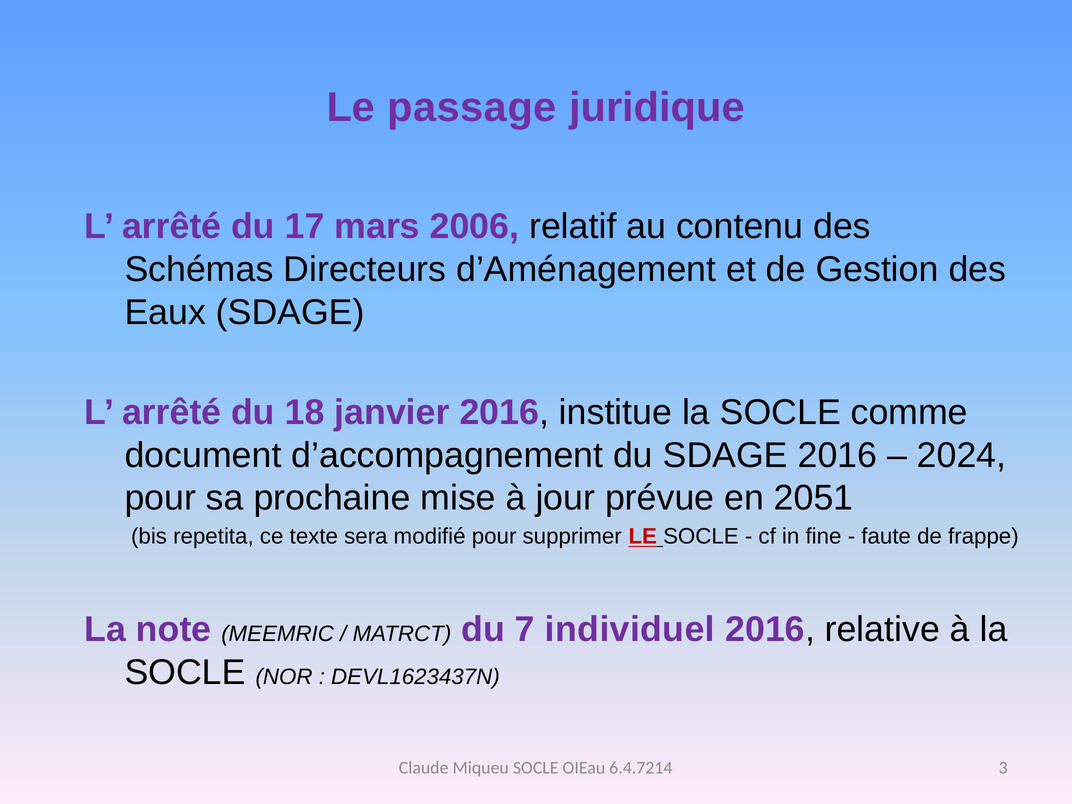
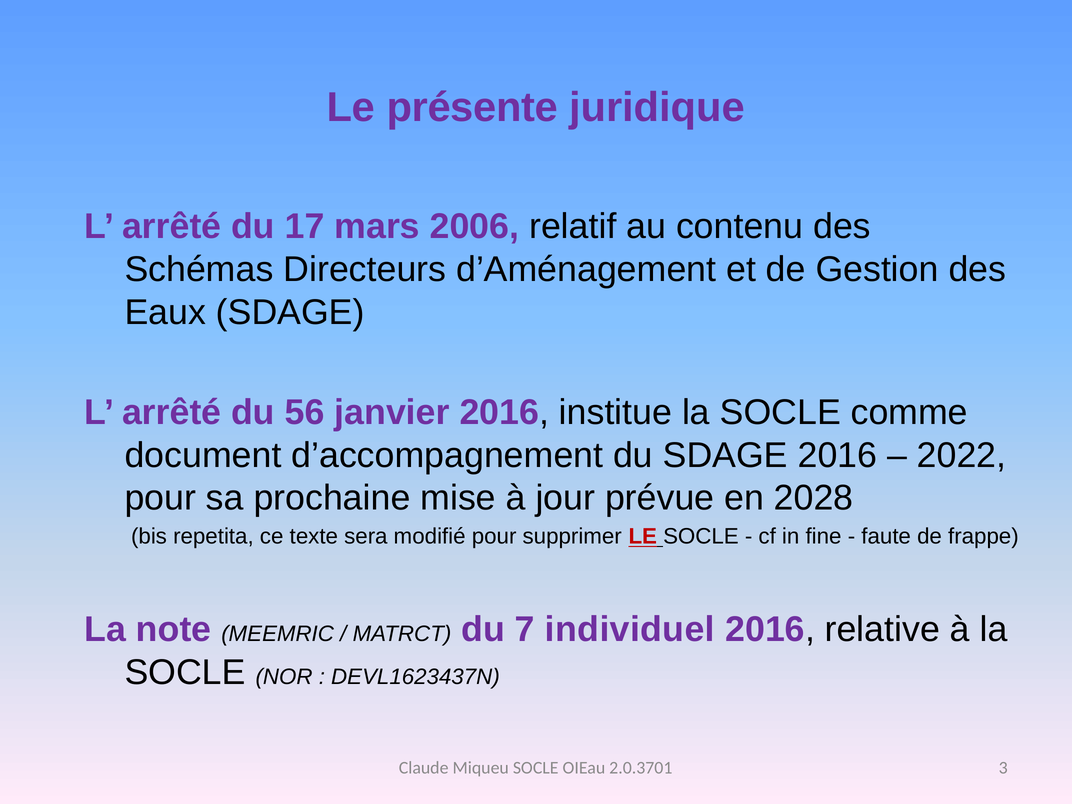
passage: passage -> présente
18: 18 -> 56
2024: 2024 -> 2022
2051: 2051 -> 2028
6.4.7214: 6.4.7214 -> 2.0.3701
